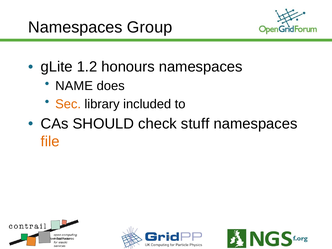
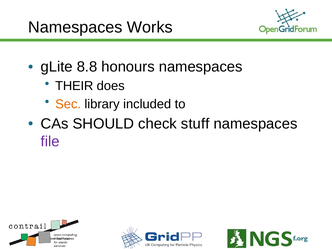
Group: Group -> Works
1.2: 1.2 -> 8.8
NAME: NAME -> THEIR
file colour: orange -> purple
